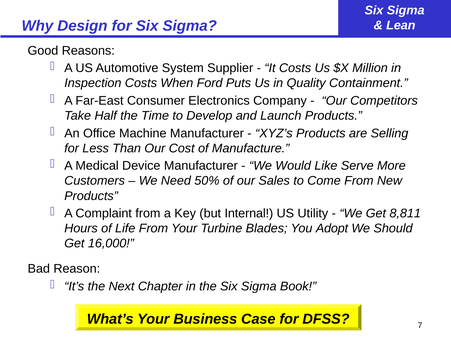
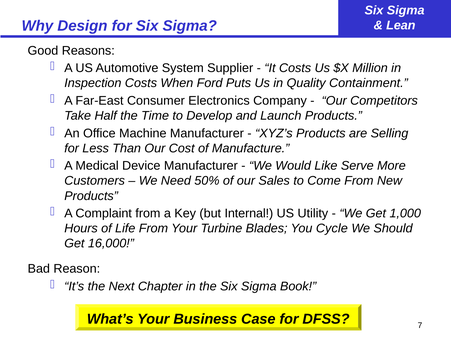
8,811: 8,811 -> 1,000
Adopt: Adopt -> Cycle
